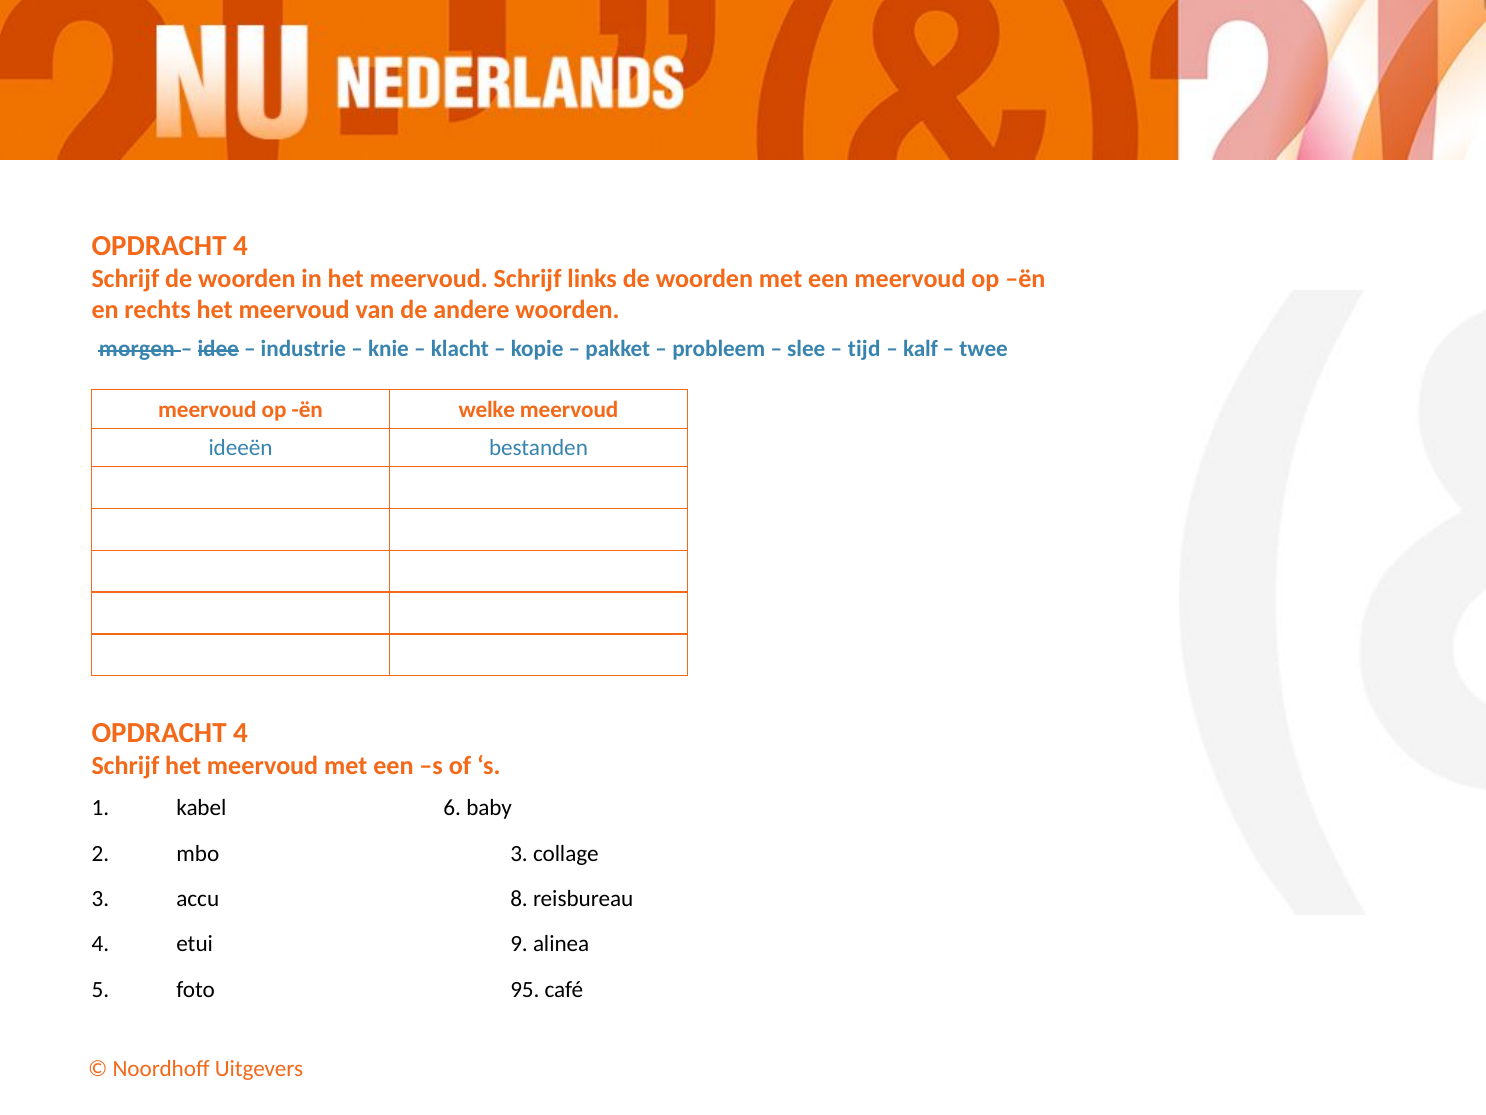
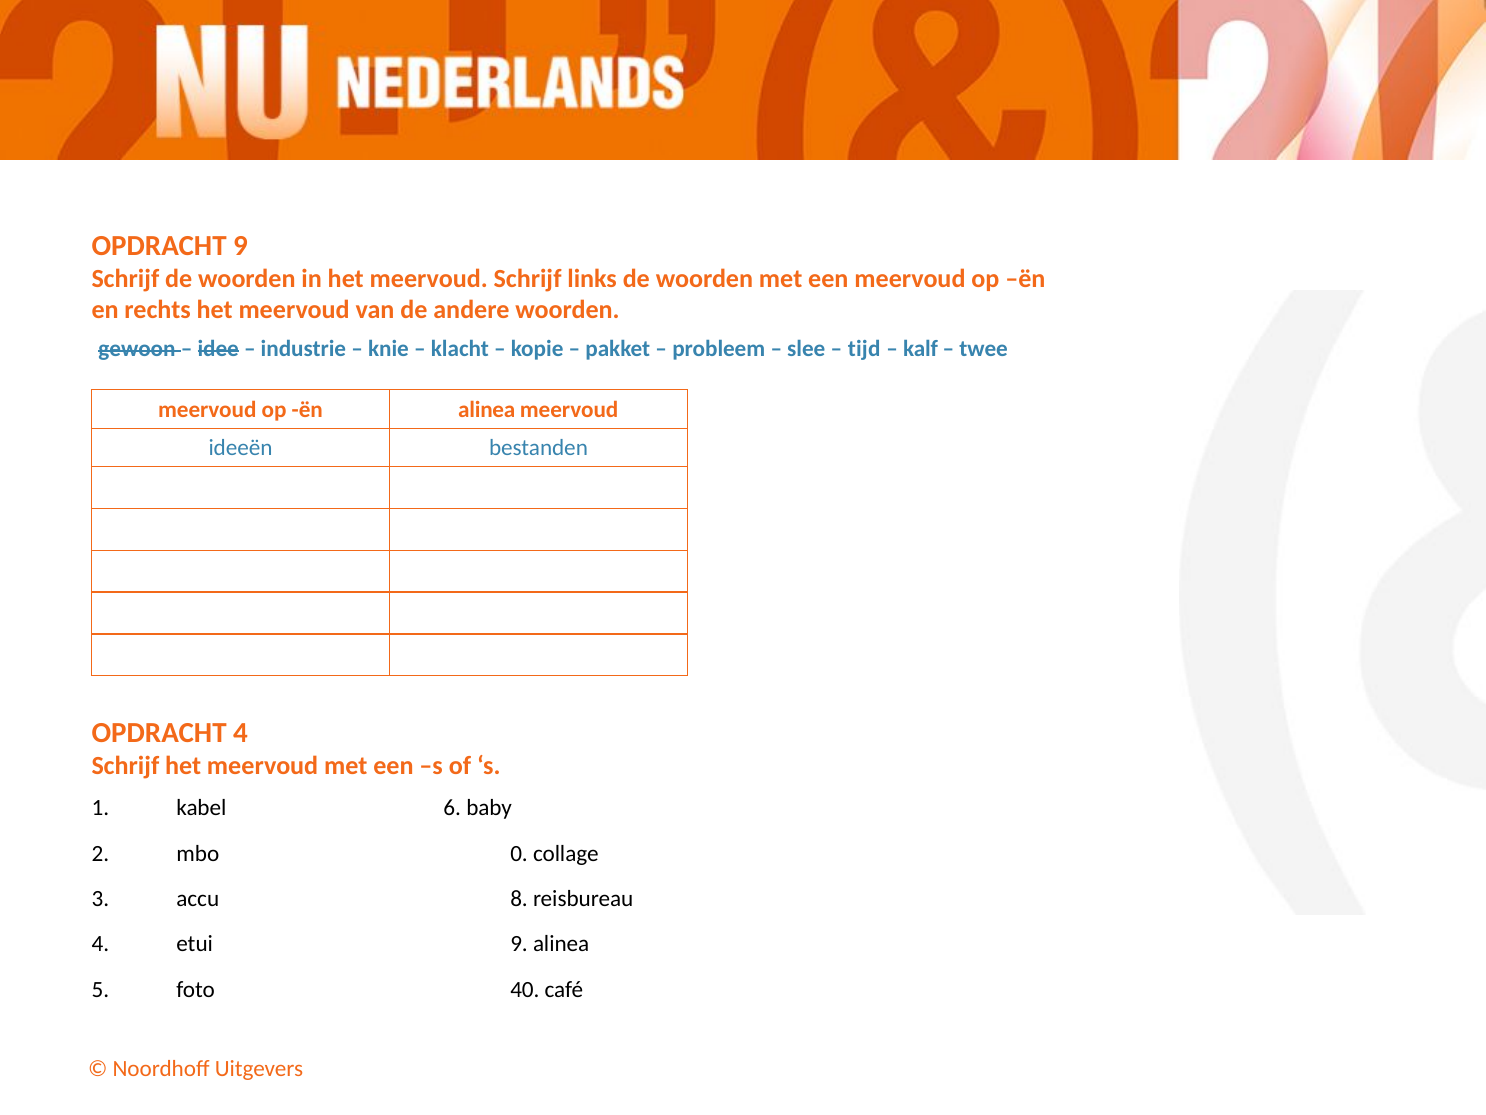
4 at (241, 246): 4 -> 9
morgen: morgen -> gewoon
ën welke: welke -> alinea
mbo 3: 3 -> 0
95: 95 -> 40
